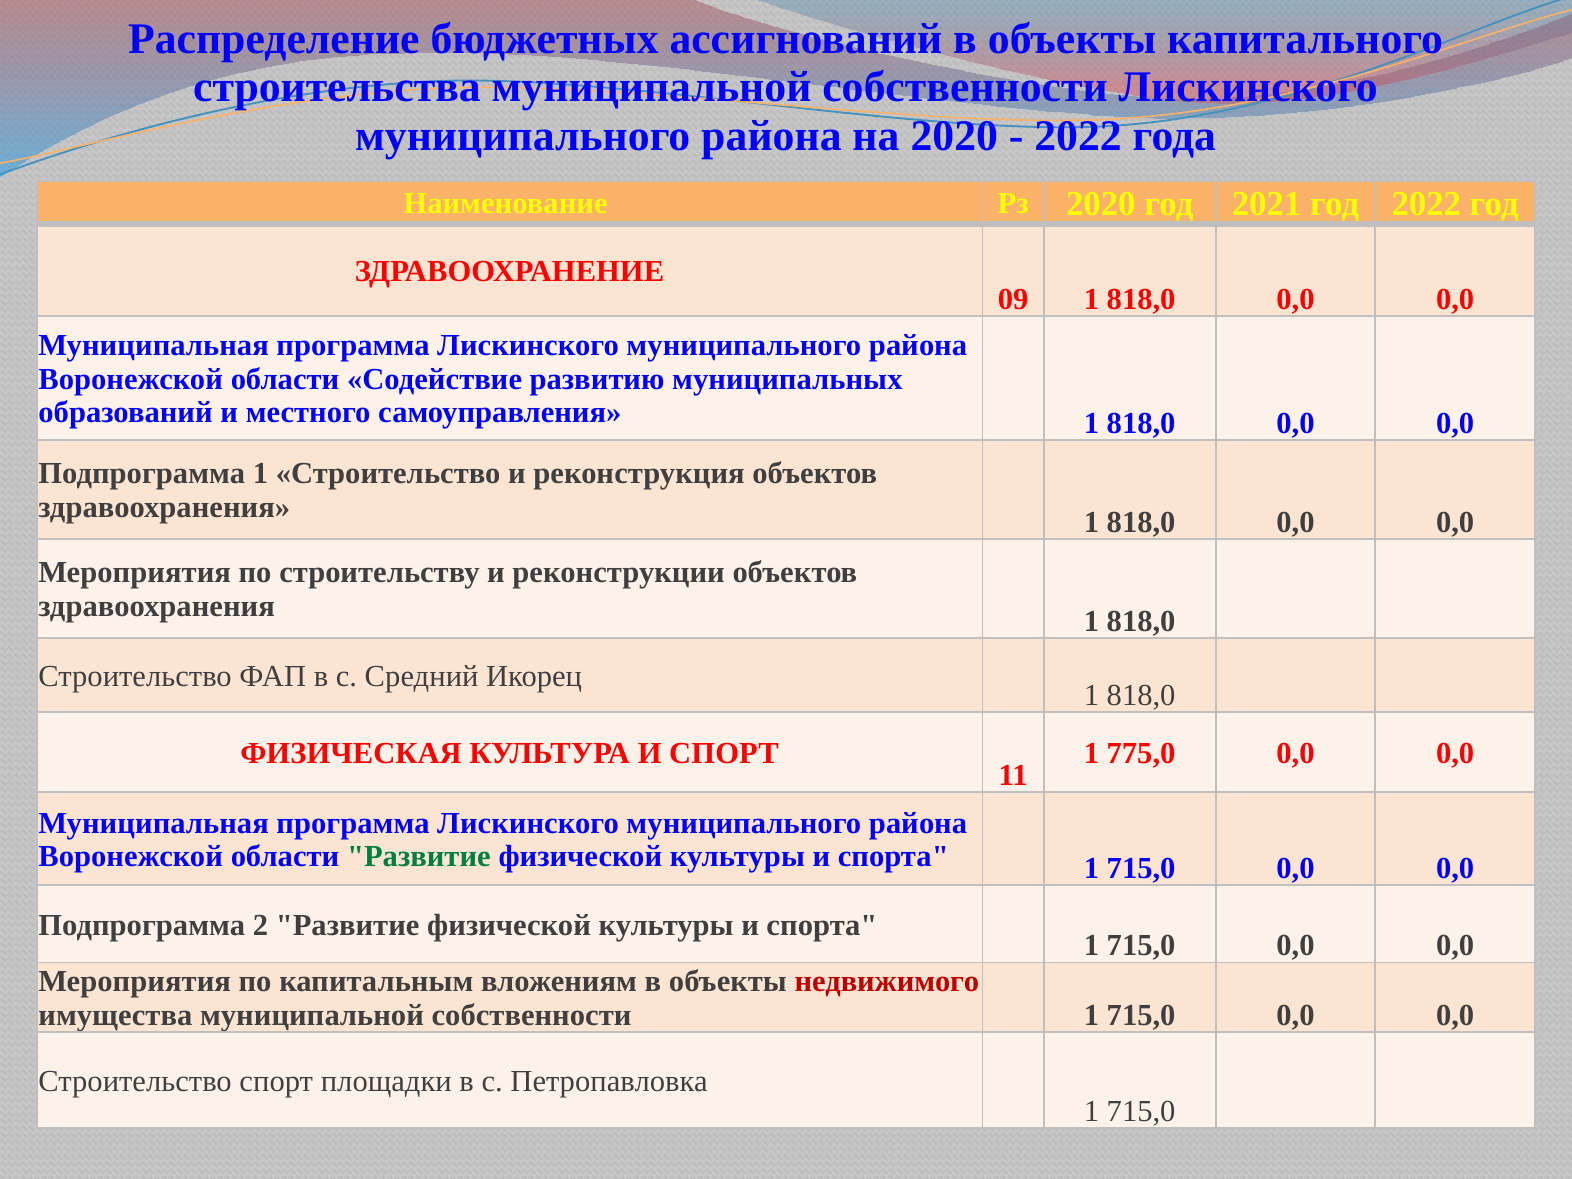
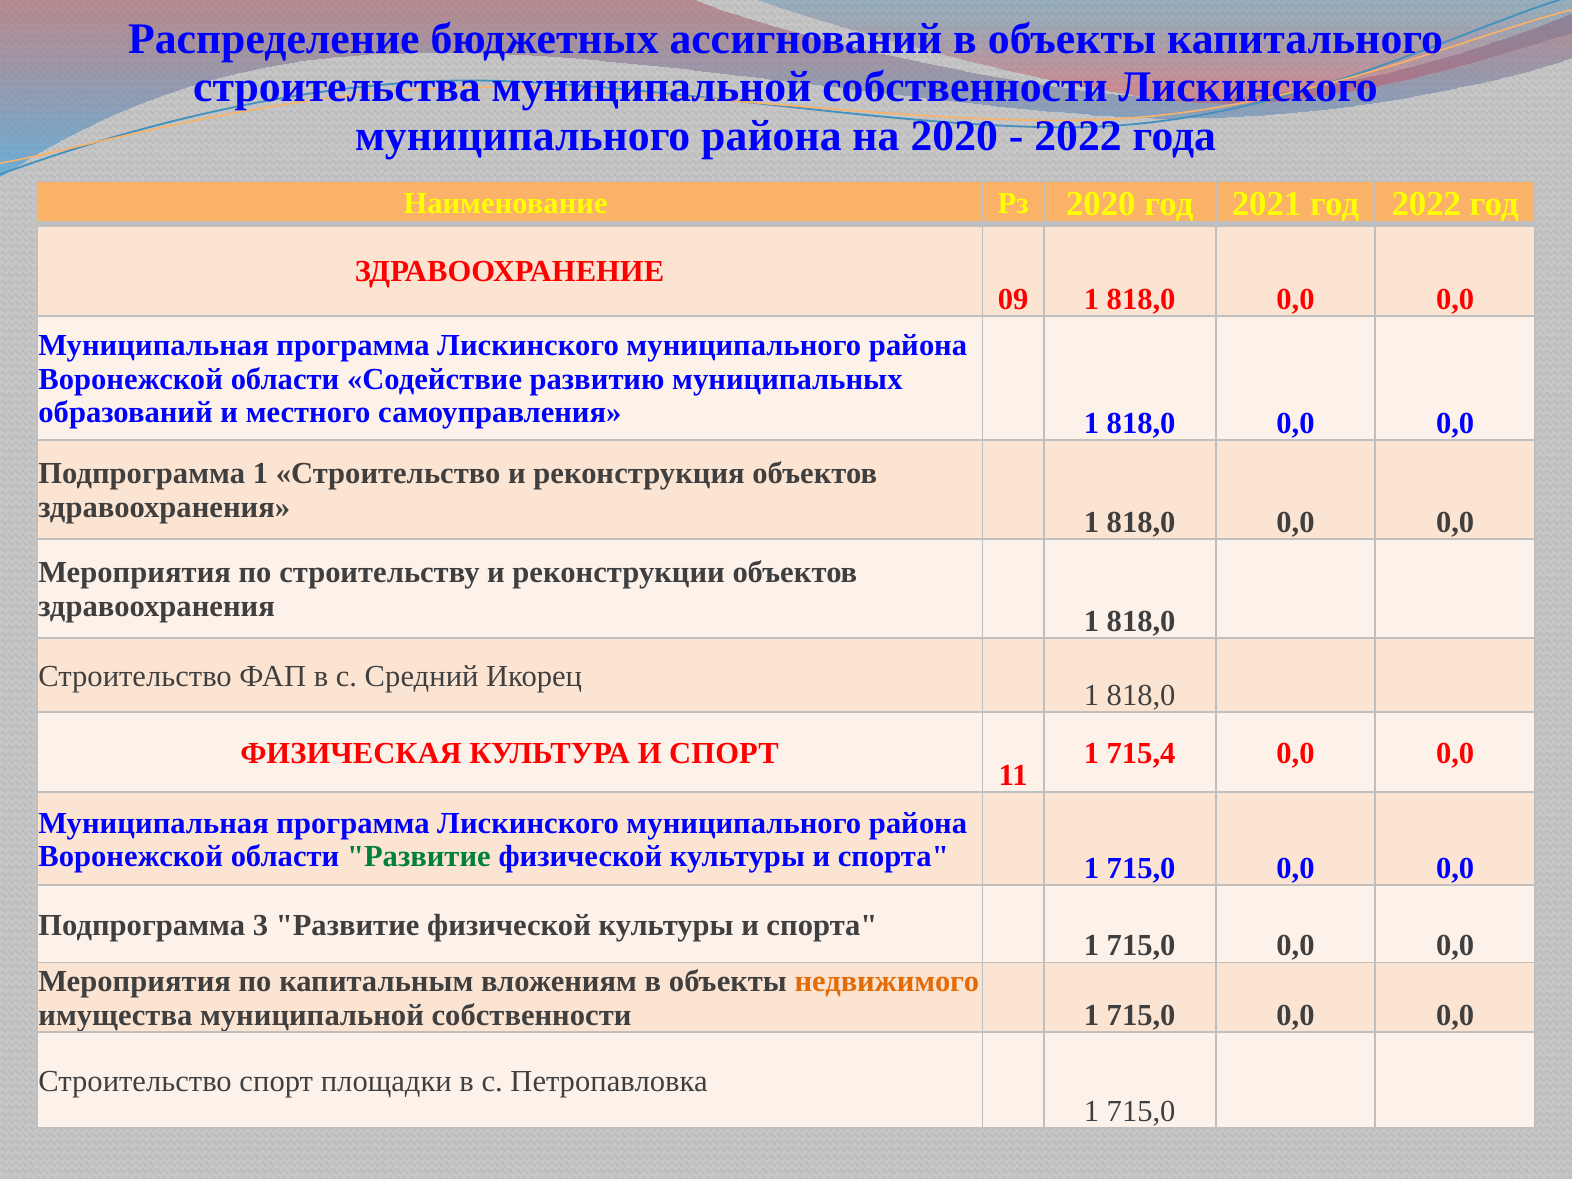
775,0: 775,0 -> 715,4
2: 2 -> 3
недвижимого colour: red -> orange
